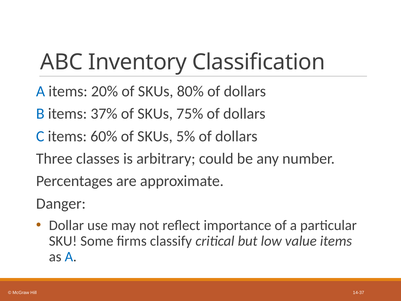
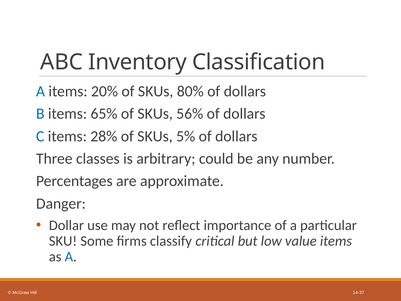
37%: 37% -> 65%
75%: 75% -> 56%
60%: 60% -> 28%
